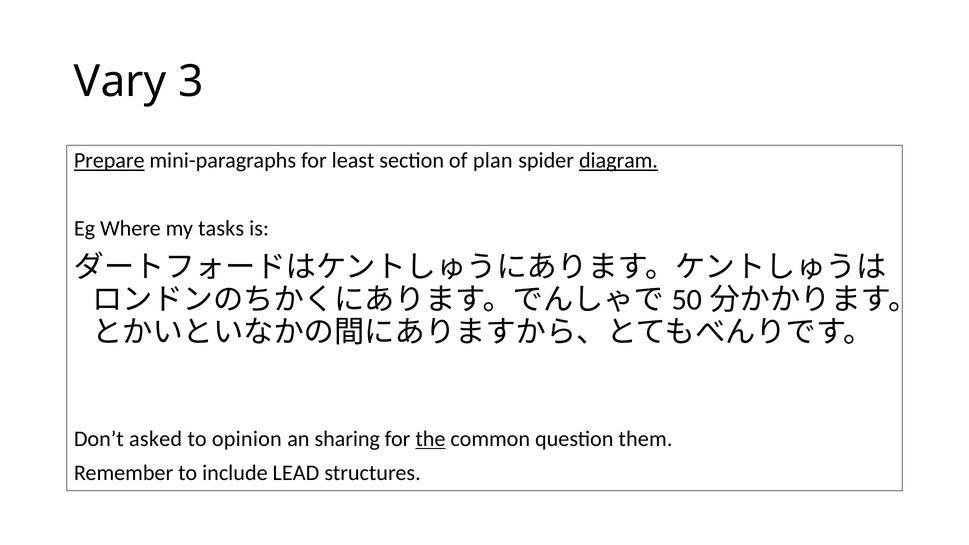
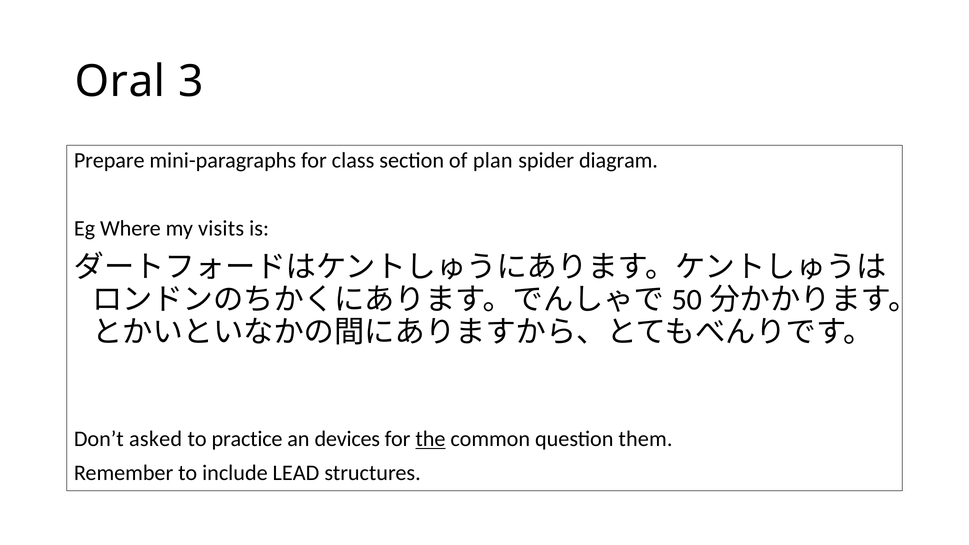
Vary: Vary -> Oral
Prepare underline: present -> none
least: least -> class
diagram underline: present -> none
tasks: tasks -> visits
opinion: opinion -> practice
sharing: sharing -> devices
